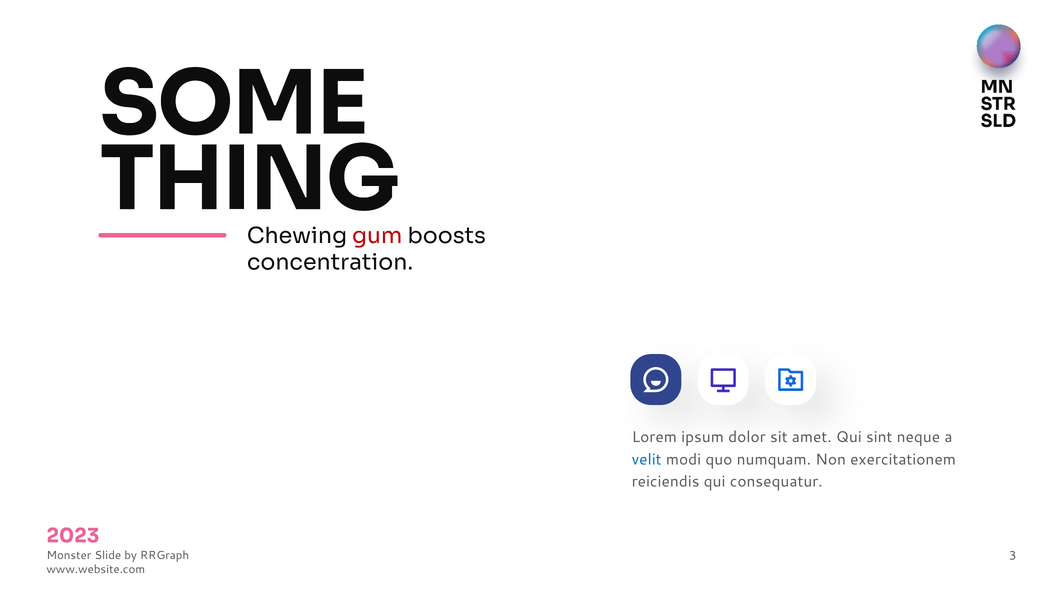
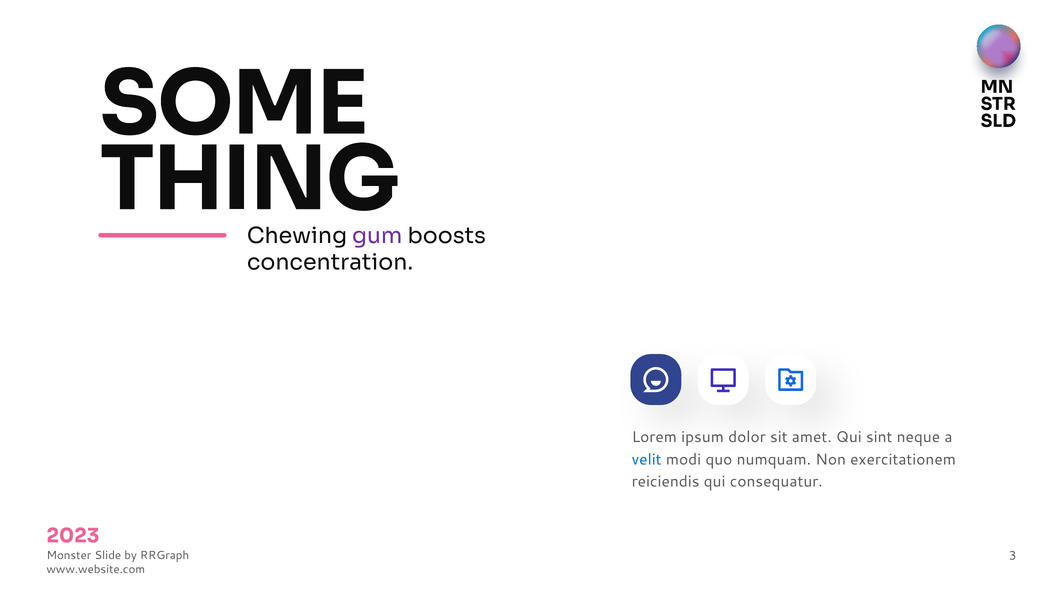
gum colour: red -> purple
